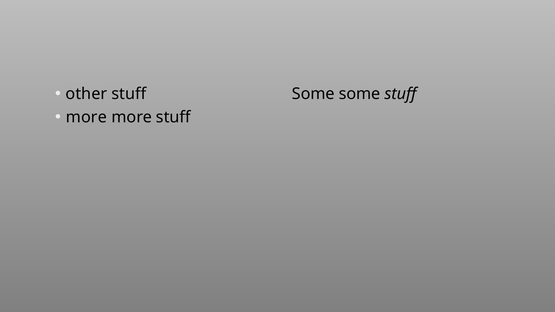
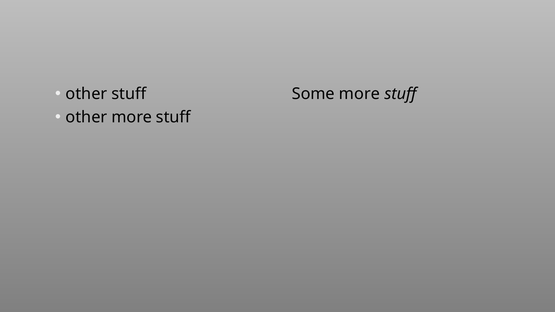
Some some: some -> more
more at (86, 117): more -> other
